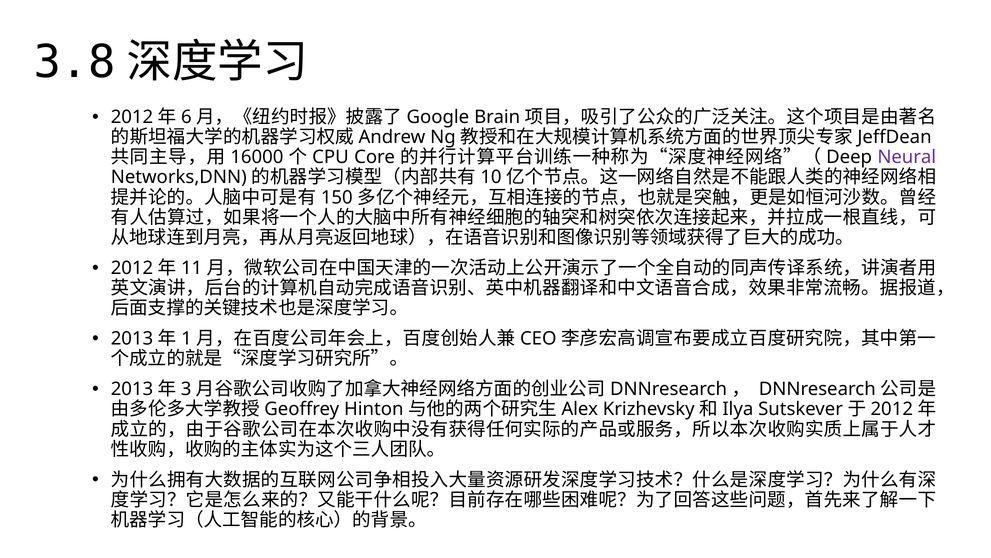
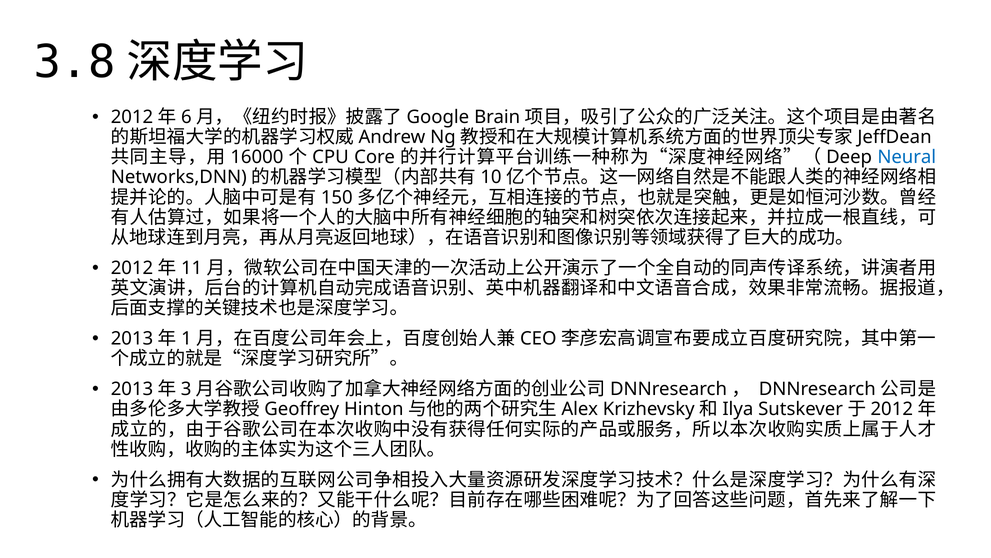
Neural colour: purple -> blue
